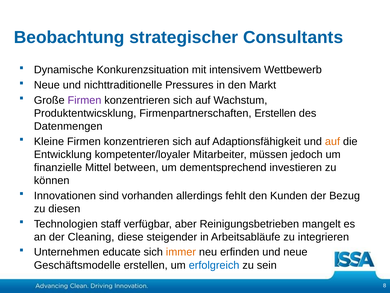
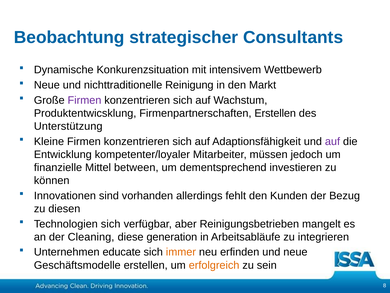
Pressures: Pressures -> Reinigung
Datenmengen: Datenmengen -> Unterstützung
auf at (332, 141) colour: orange -> purple
Technologien staff: staff -> sich
steigender: steigender -> generation
erfolgreich colour: blue -> orange
